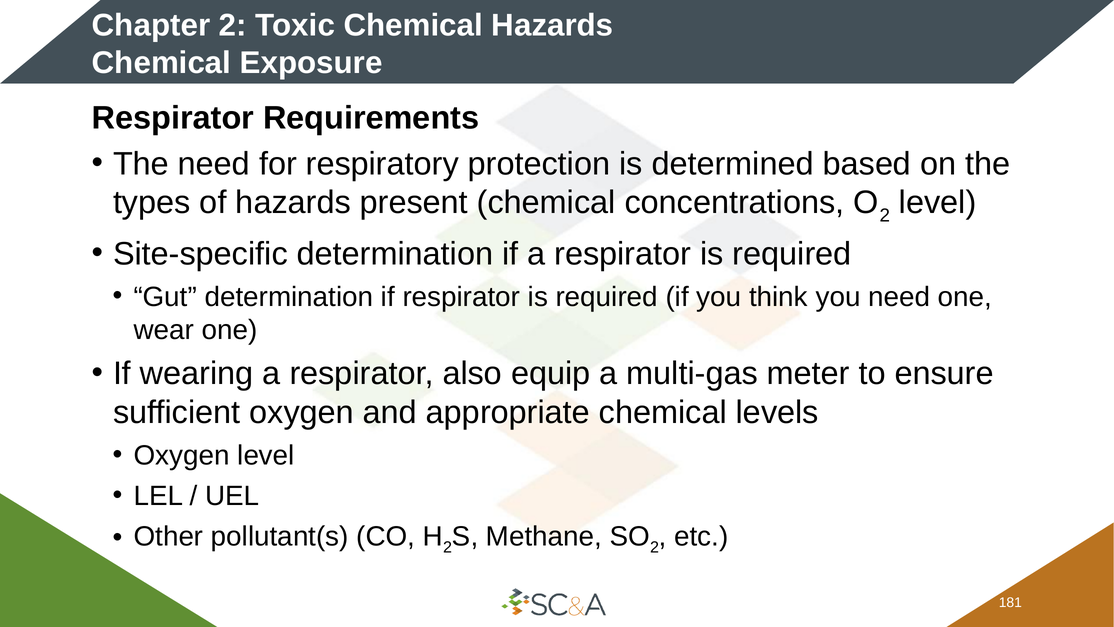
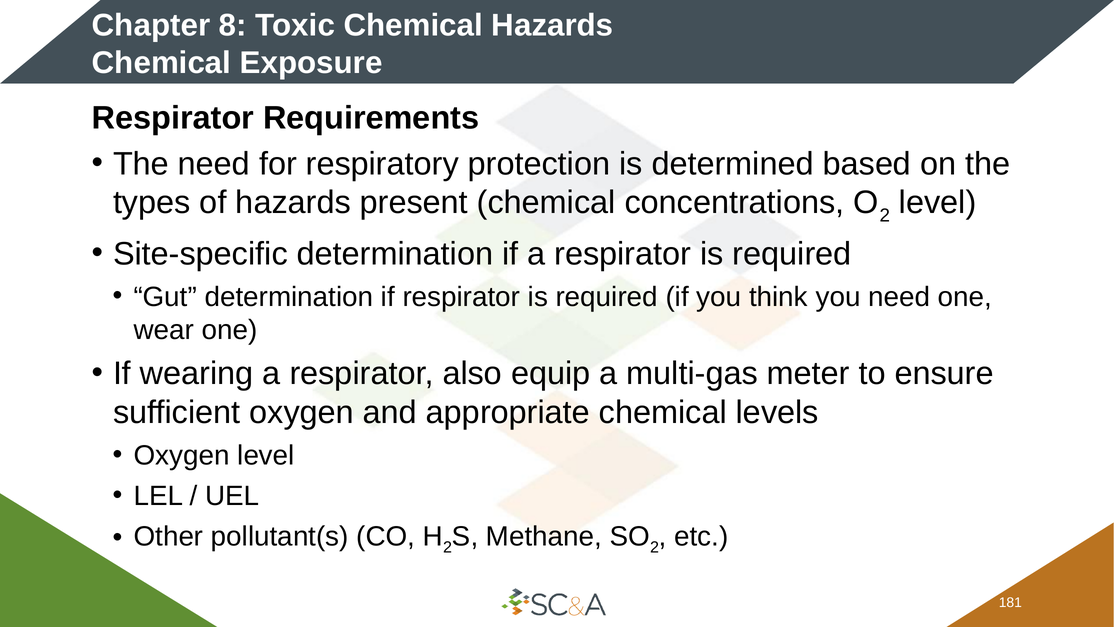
Chapter 2: 2 -> 8
